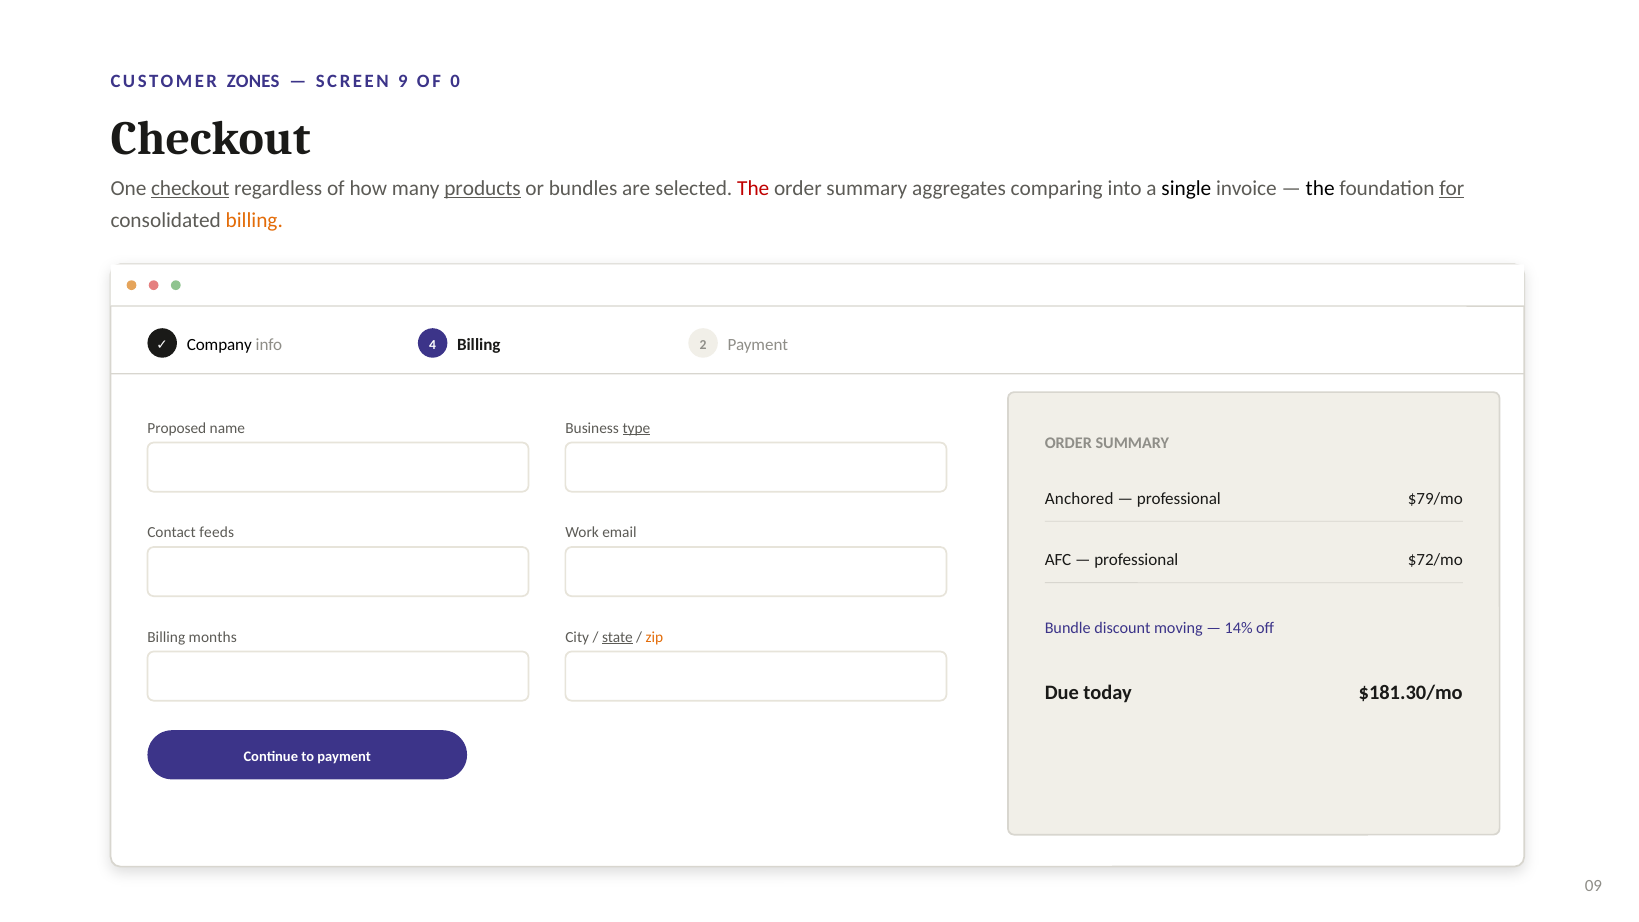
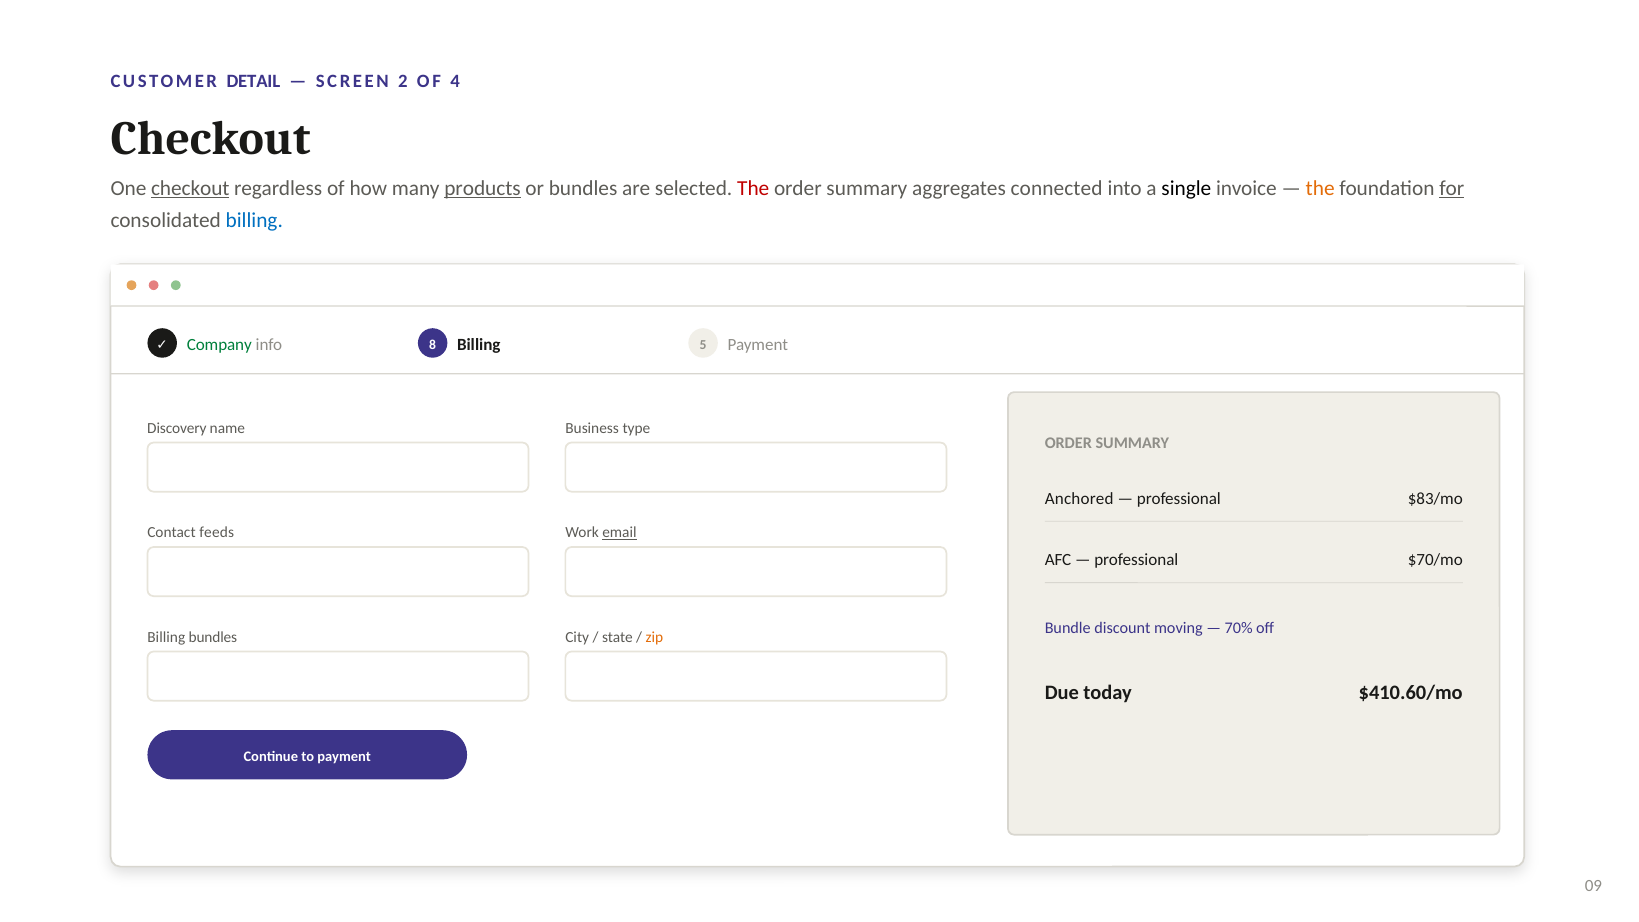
ZONES: ZONES -> DETAIL
9: 9 -> 2
0: 0 -> 4
comparing: comparing -> connected
the at (1320, 188) colour: black -> orange
billing at (254, 220) colour: orange -> blue
Company colour: black -> green
4: 4 -> 8
2: 2 -> 5
Proposed: Proposed -> Discovery
type underline: present -> none
$79/mo: $79/mo -> $83/mo
email underline: none -> present
$72/mo: $72/mo -> $70/mo
14%: 14% -> 70%
Billing months: months -> bundles
state underline: present -> none
$181.30/mo: $181.30/mo -> $410.60/mo
